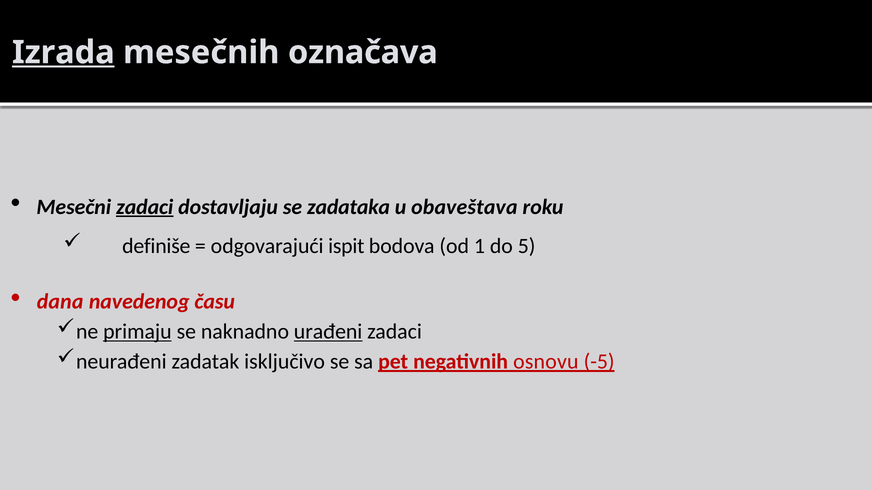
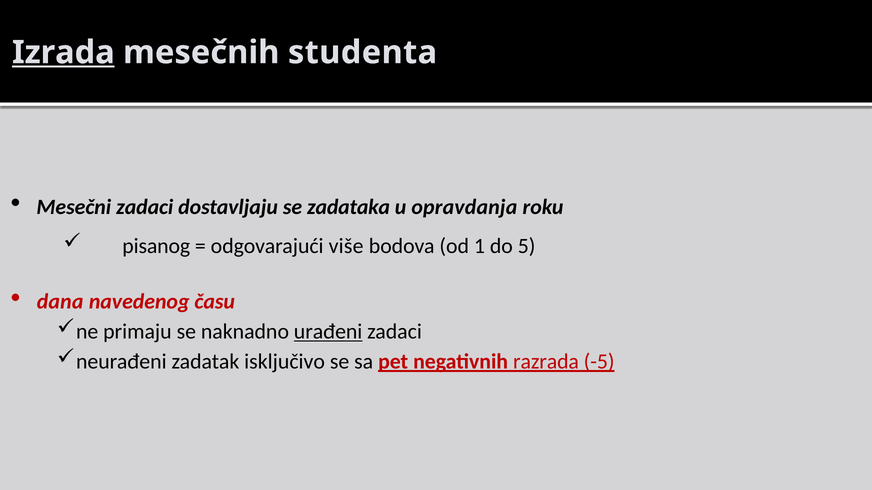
označava: označava -> studenta
zadaci at (145, 207) underline: present -> none
obaveštava: obaveštava -> opravdanja
definiše: definiše -> pisanog
ispit: ispit -> više
primaju underline: present -> none
osnovu: osnovu -> razrada
